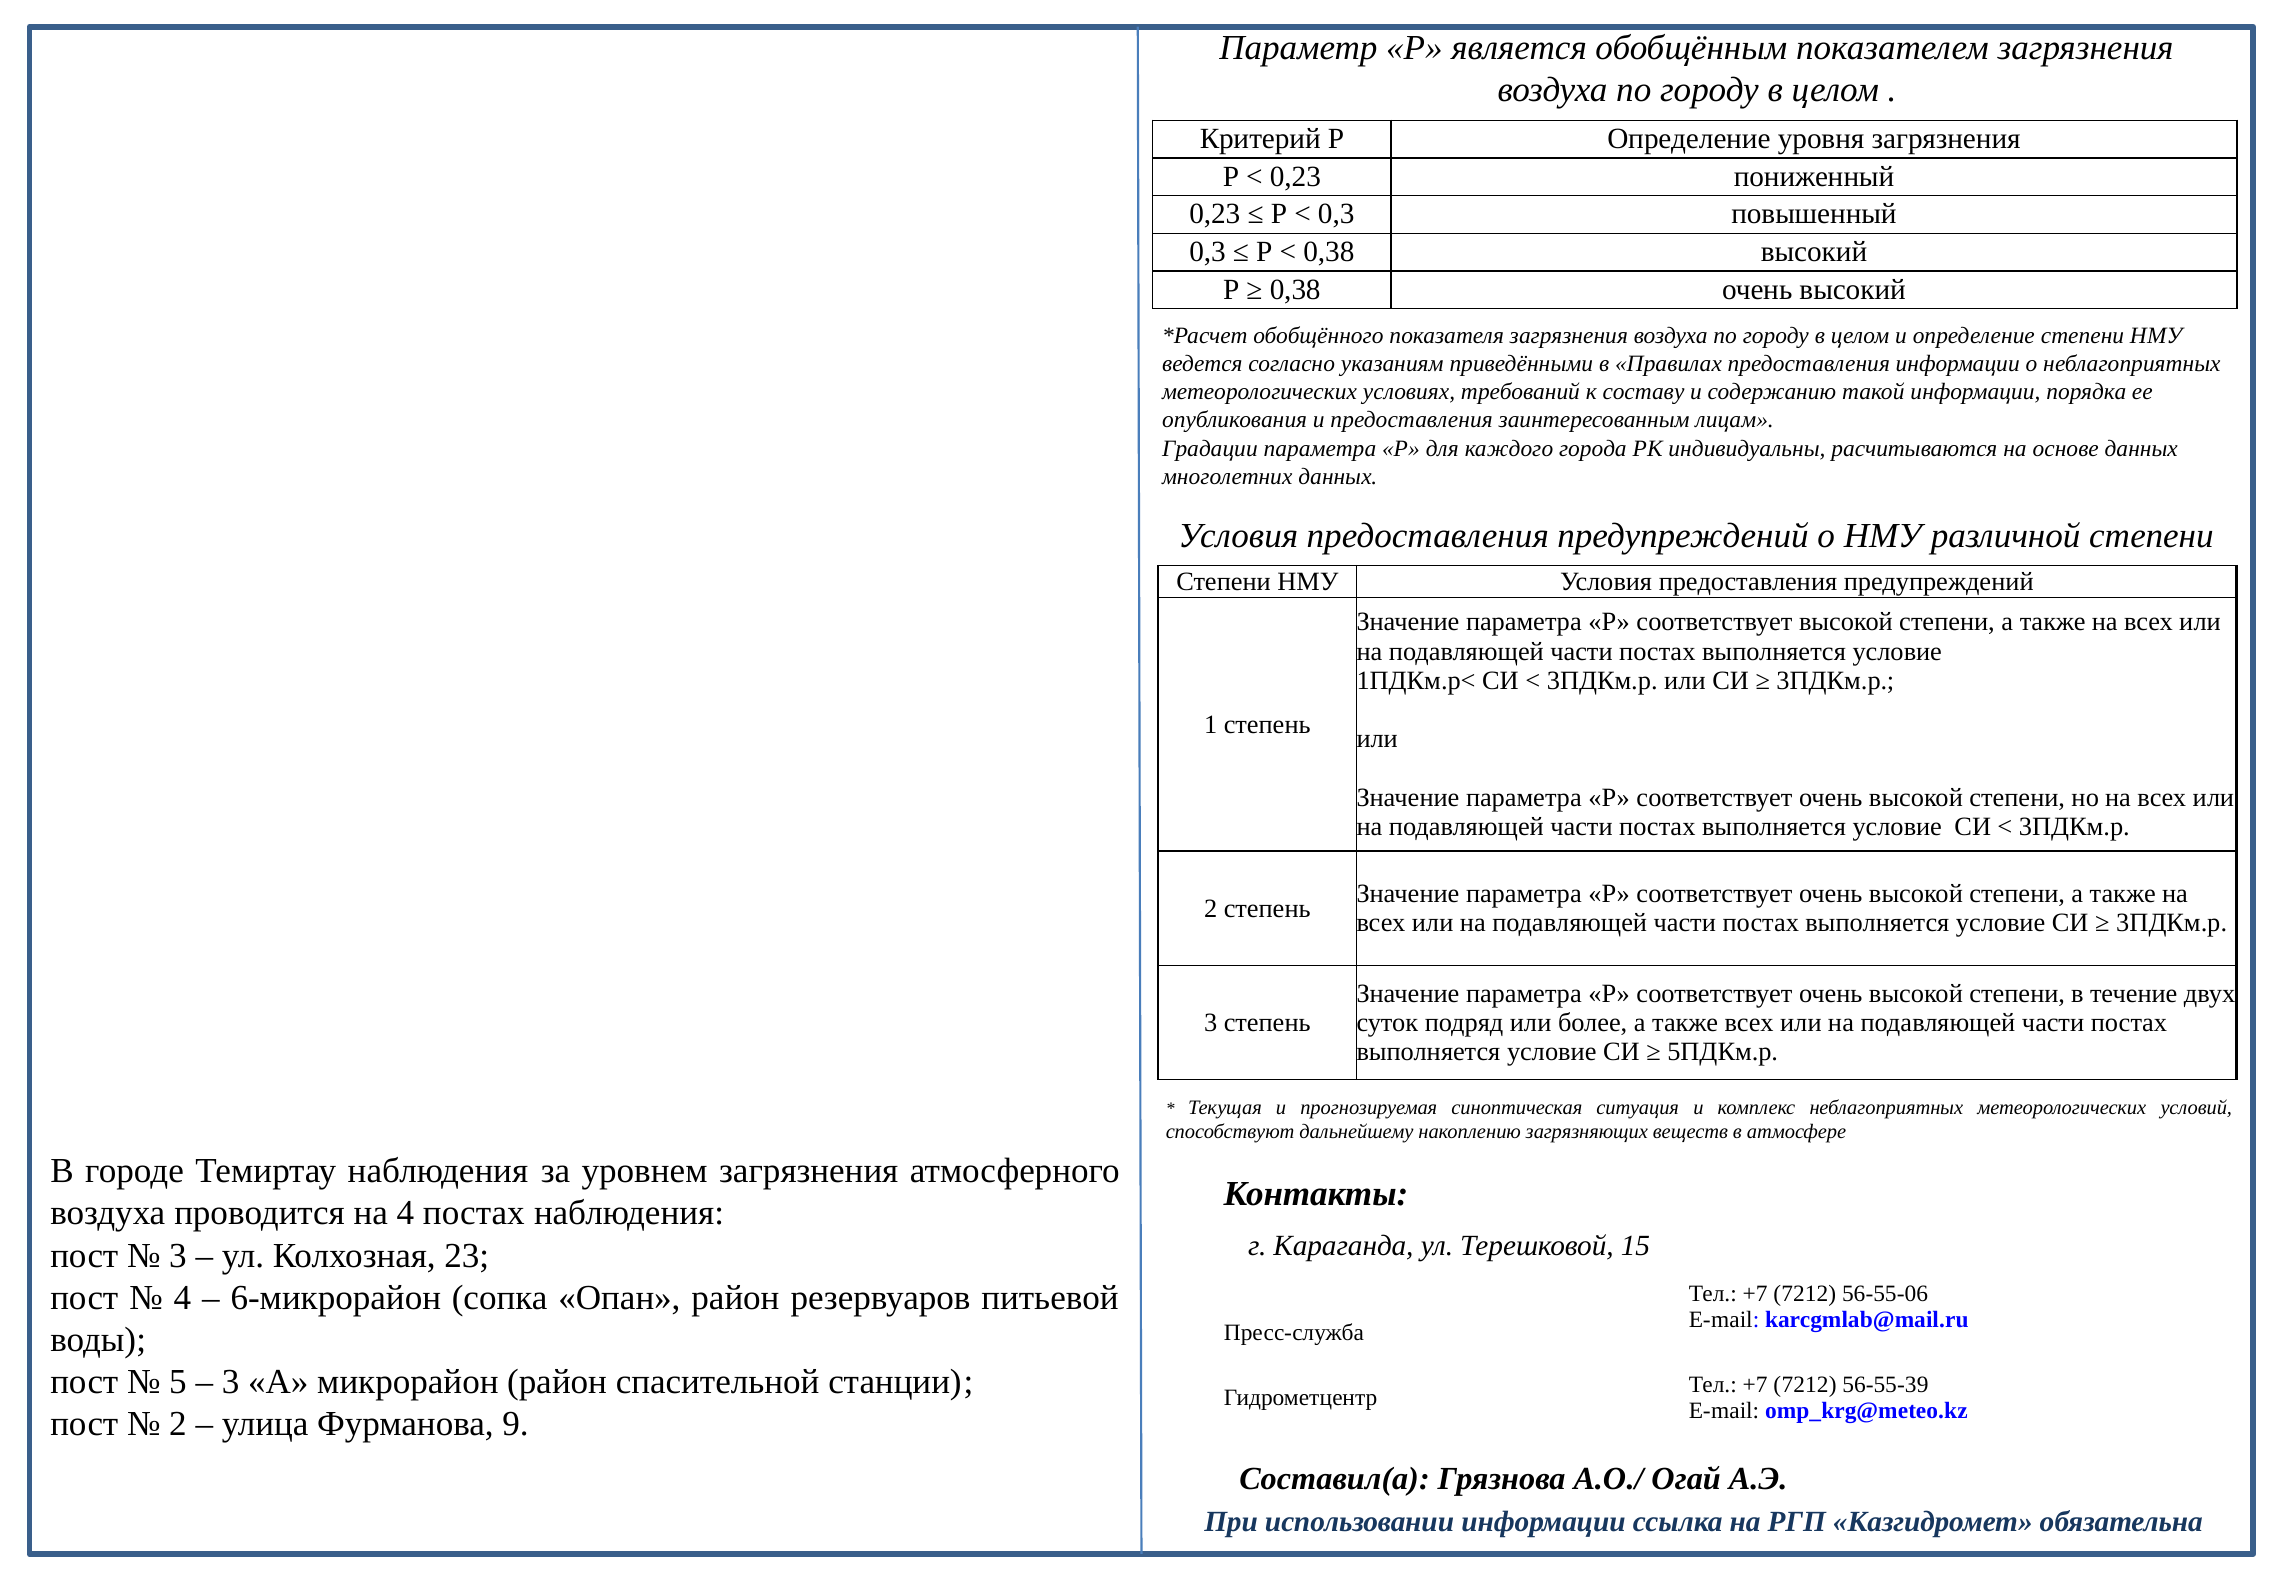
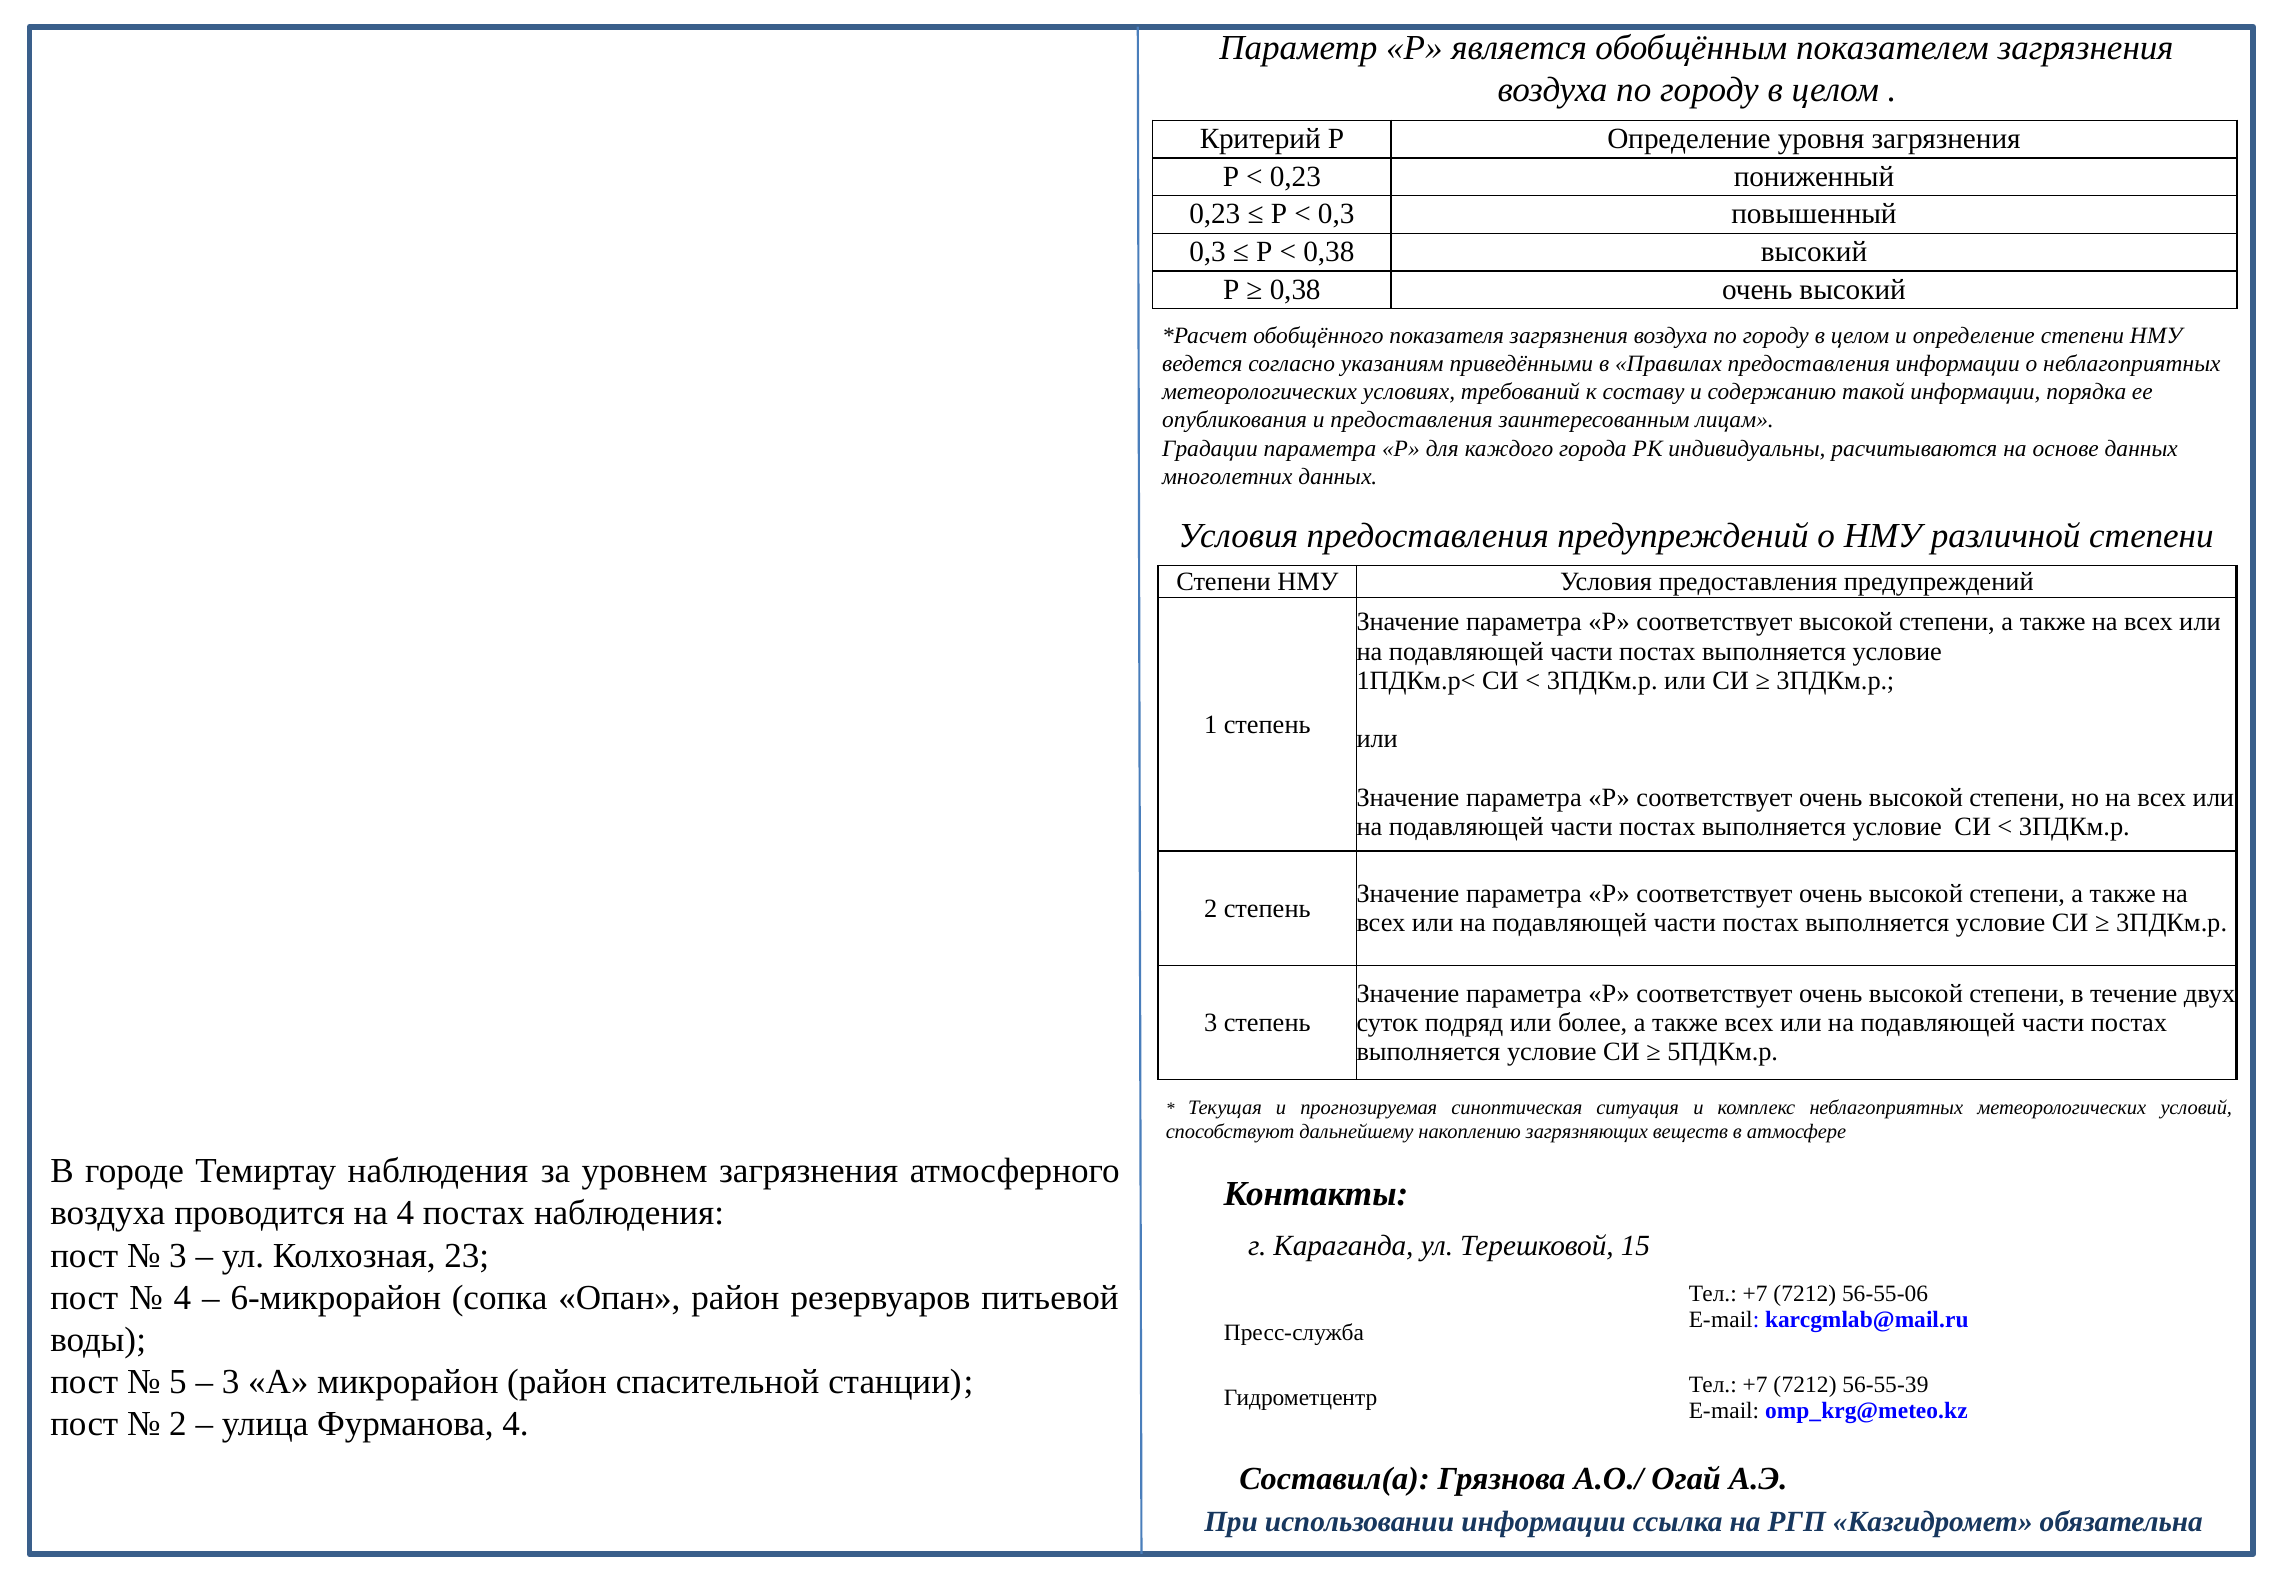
Фурманова 9: 9 -> 4
